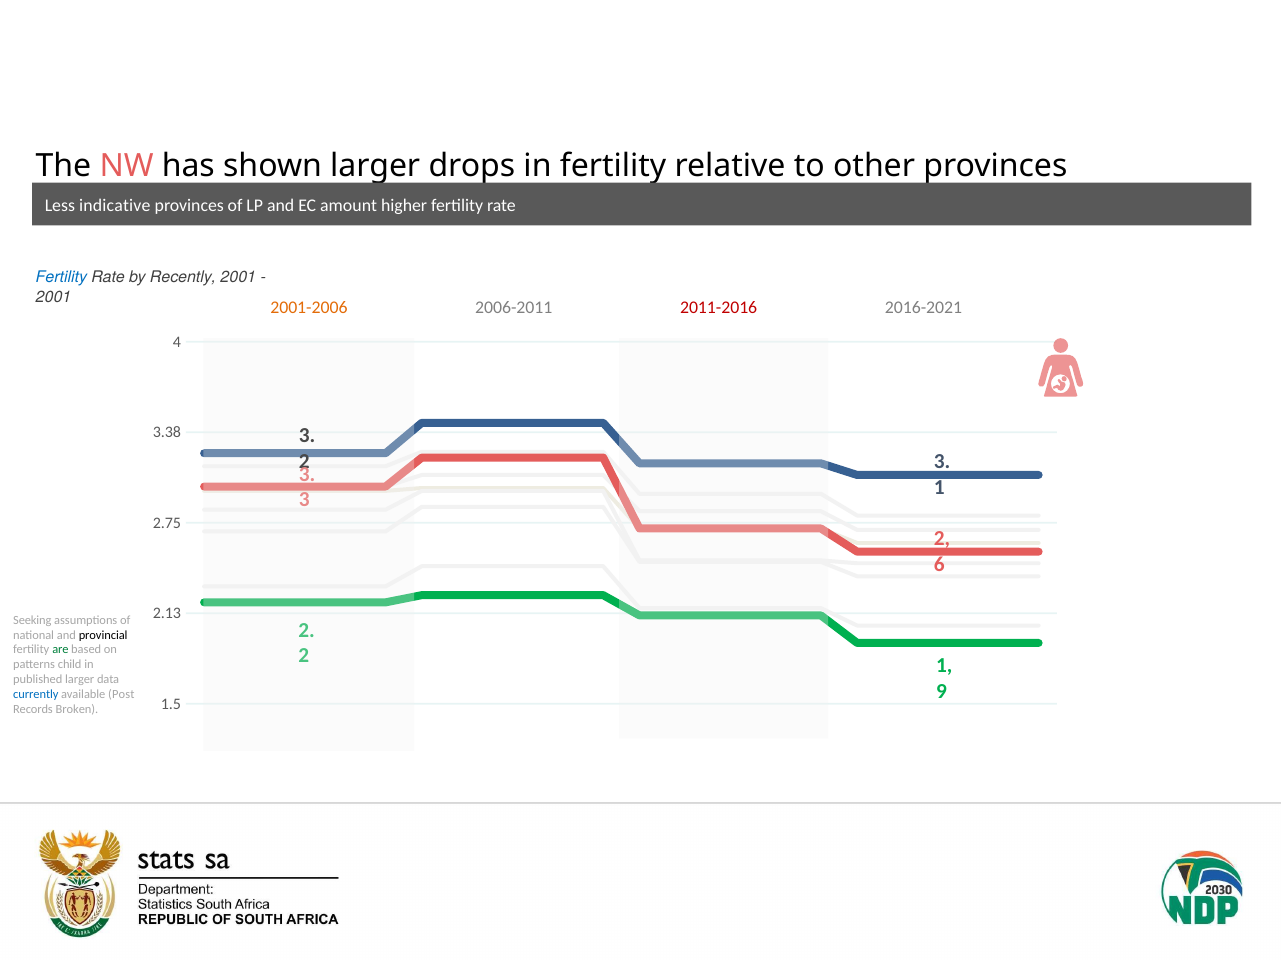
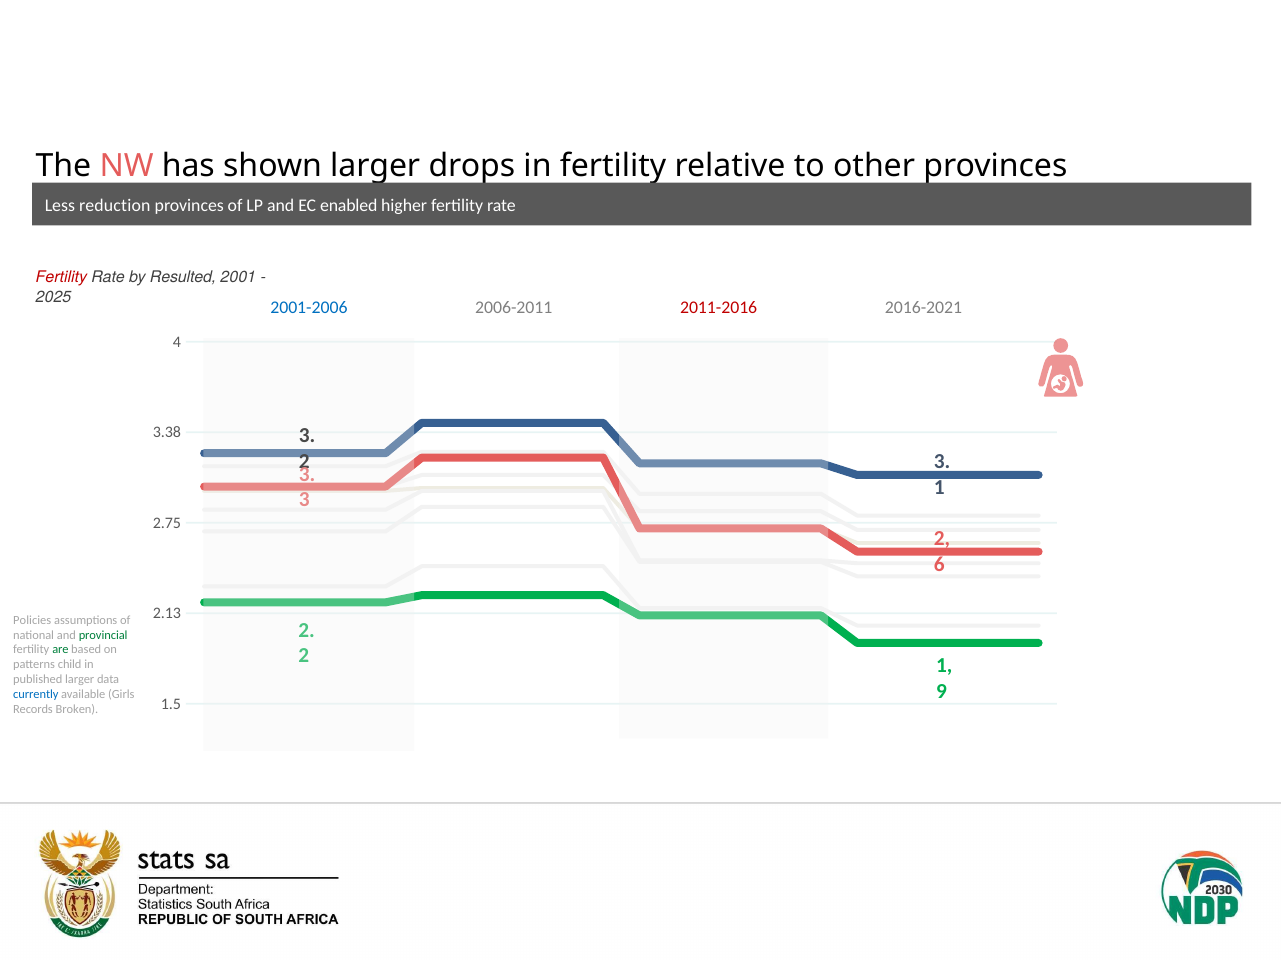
indicative: indicative -> reduction
amount: amount -> enabled
Fertility at (61, 278) colour: blue -> red
Recently: Recently -> Resulted
2001 at (54, 297): 2001 -> 2025
2001-2006 colour: orange -> blue
Seeking: Seeking -> Policies
provincial colour: black -> green
Post: Post -> Girls
